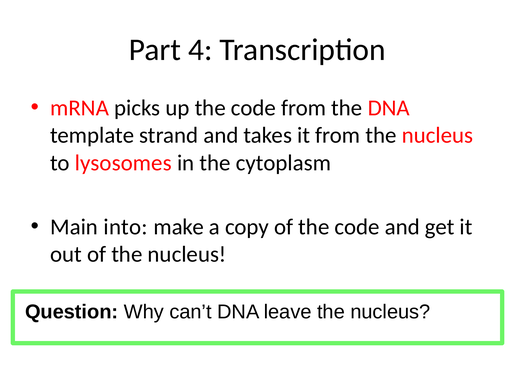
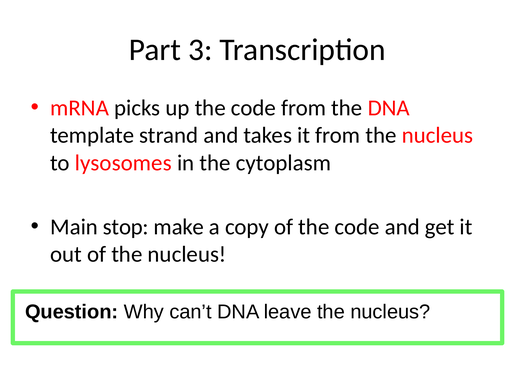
4: 4 -> 3
into: into -> stop
